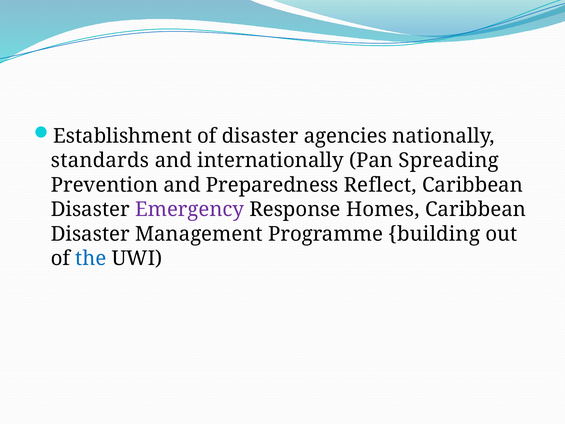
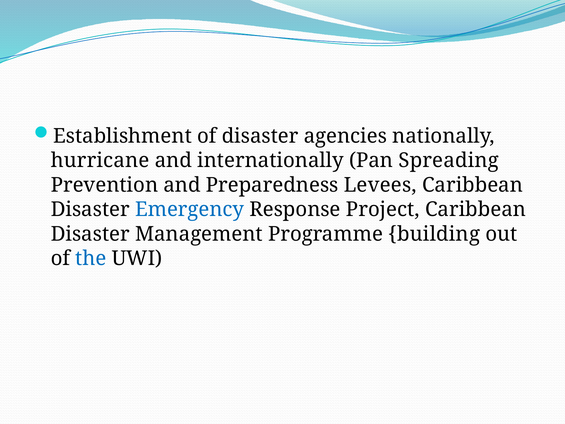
standards: standards -> hurricane
Reflect: Reflect -> Levees
Emergency colour: purple -> blue
Homes: Homes -> Project
